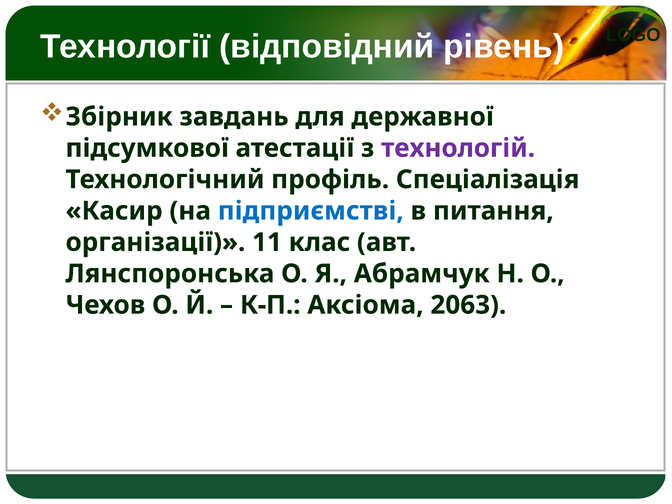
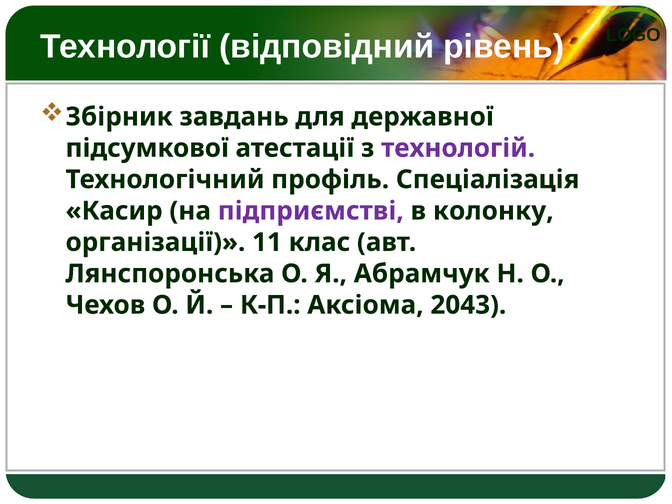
підприємстві colour: blue -> purple
питання: питання -> колонку
2063: 2063 -> 2043
